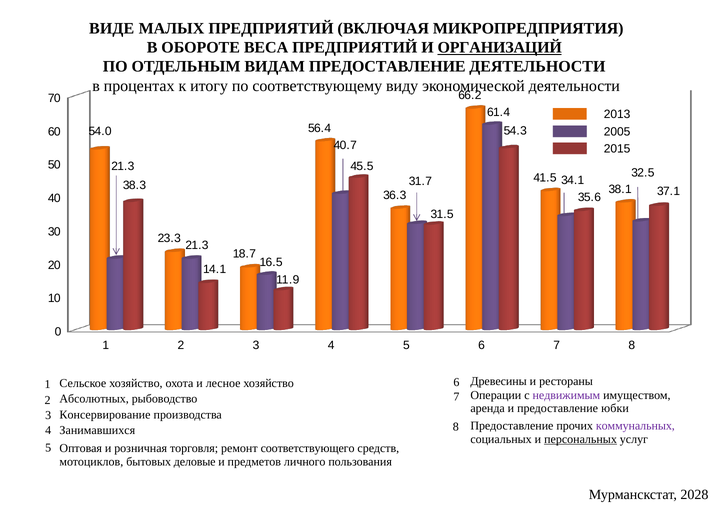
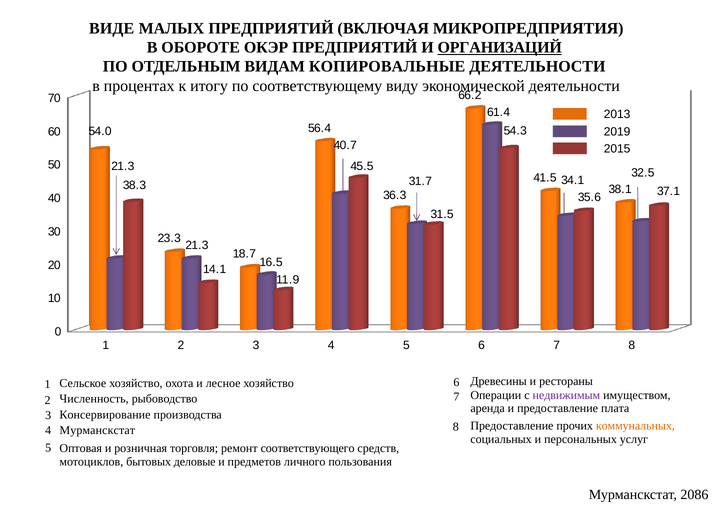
ВЕСА: ВЕСА -> ОКЭР
ВИДАМ ПРЕДОСТАВЛЕНИЕ: ПРЕДОСТАВЛЕНИЕ -> КОПИРОВАЛЬНЫЕ
2005: 2005 -> 2019
Абсолютных: Абсолютных -> Численность
юбки: юбки -> плата
коммунальных colour: purple -> orange
Занимавшихся at (97, 431): Занимавшихся -> Мурманскстат
персональных underline: present -> none
2028: 2028 -> 2086
